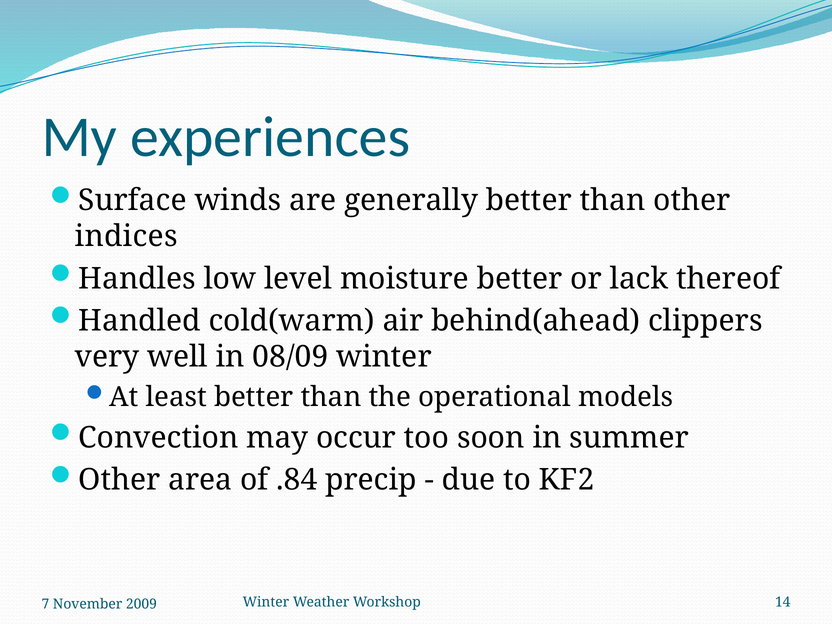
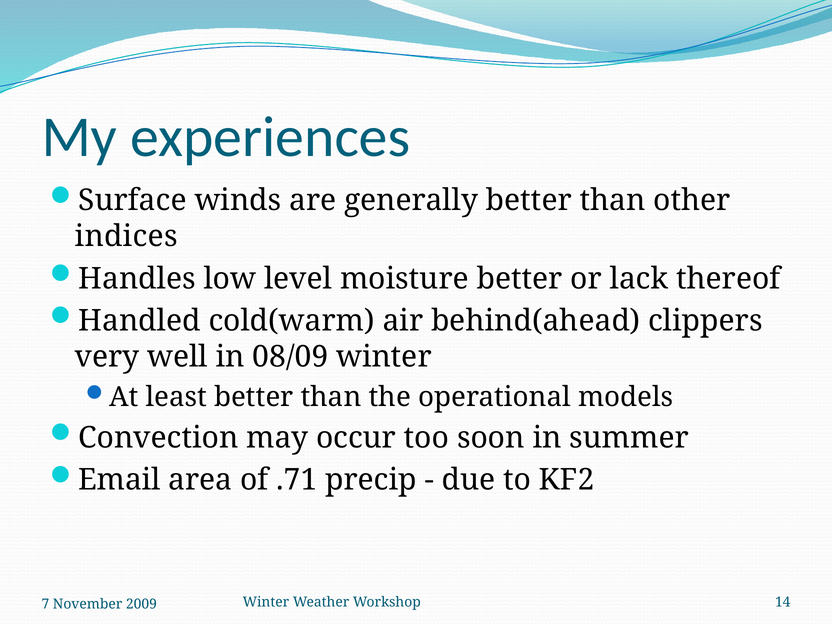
Other at (119, 480): Other -> Email
.84: .84 -> .71
